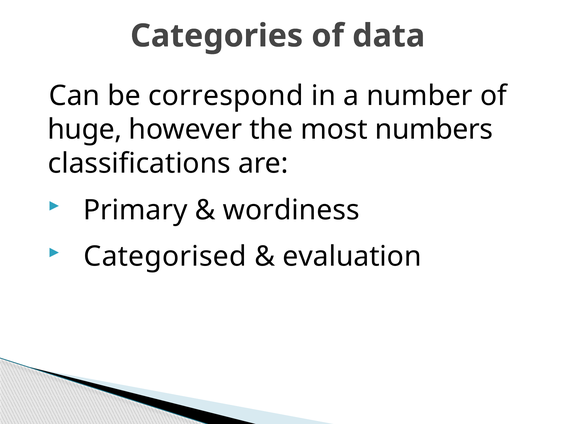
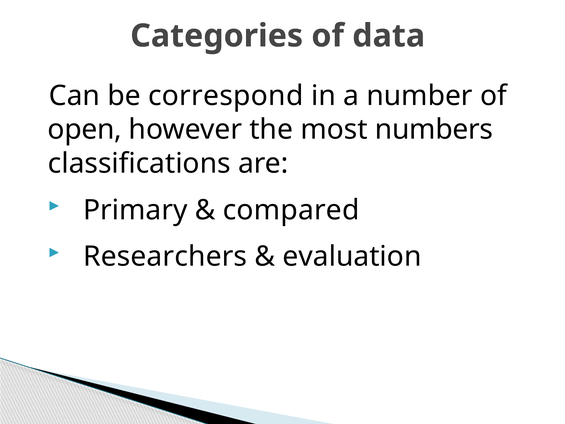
huge: huge -> open
wordiness: wordiness -> compared
Categorised: Categorised -> Researchers
